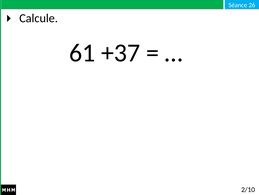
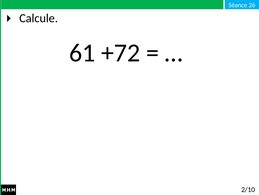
+37: +37 -> +72
